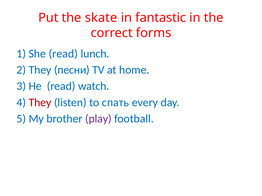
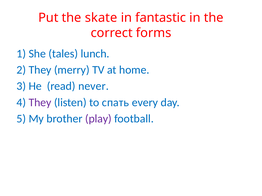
She read: read -> tales
песни: песни -> merry
watch: watch -> never
They at (40, 103) colour: red -> purple
